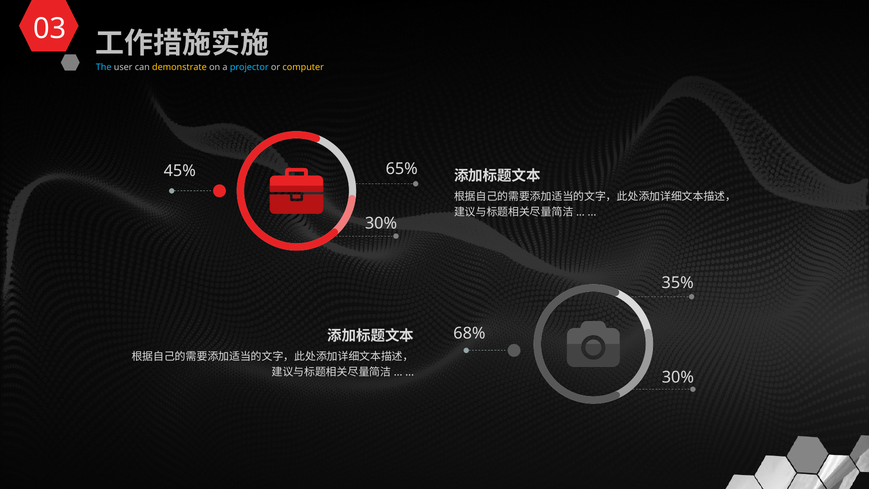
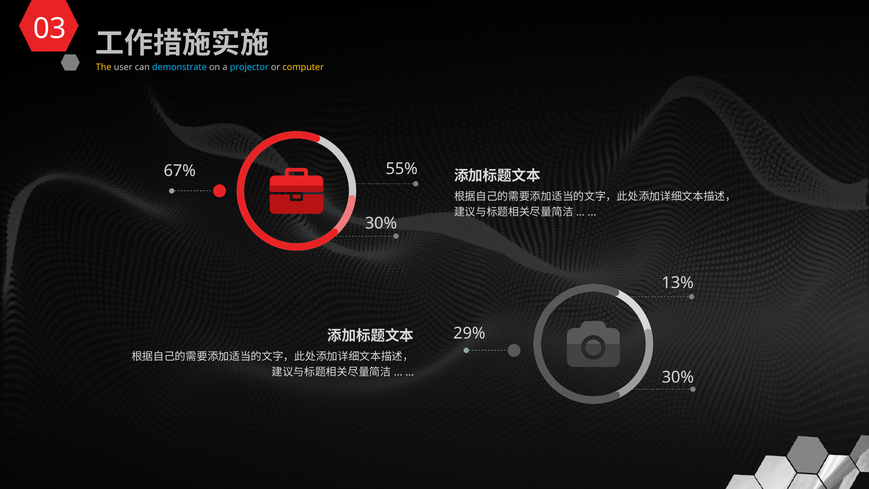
The colour: light blue -> yellow
demonstrate colour: yellow -> light blue
65%: 65% -> 55%
45%: 45% -> 67%
35%: 35% -> 13%
68%: 68% -> 29%
